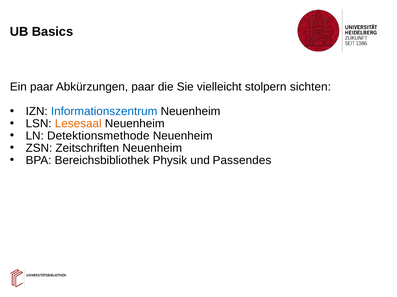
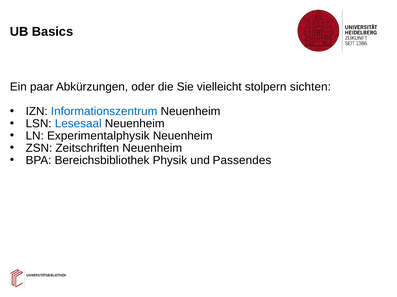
Abkürzungen paar: paar -> oder
Lesesaal colour: orange -> blue
Detektionsmethode: Detektionsmethode -> Experimentalphysik
